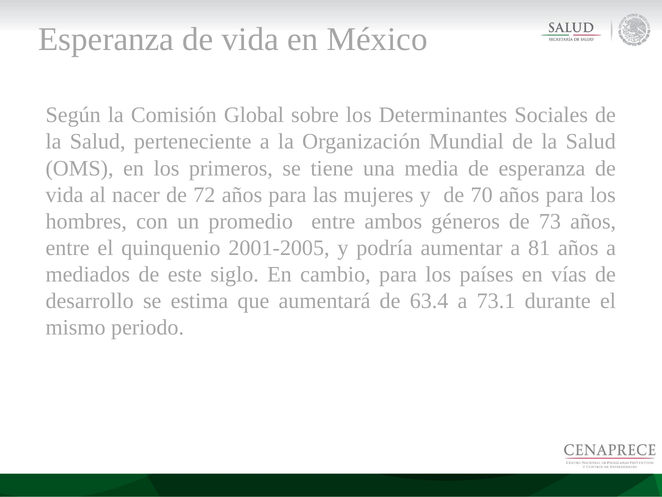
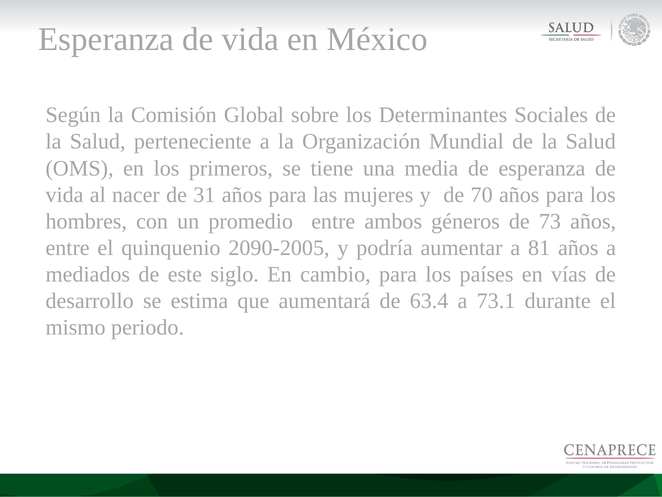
72: 72 -> 31
2001-2005: 2001-2005 -> 2090-2005
